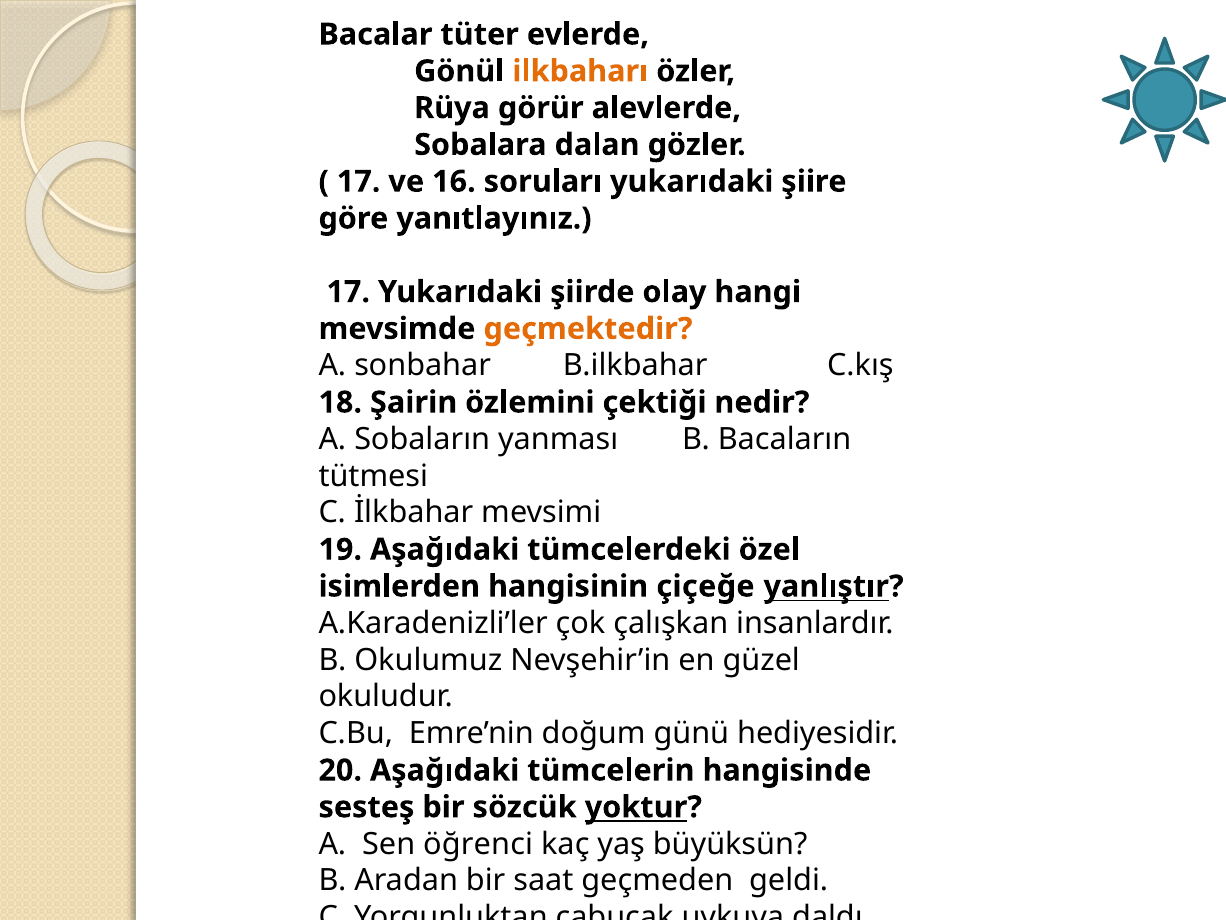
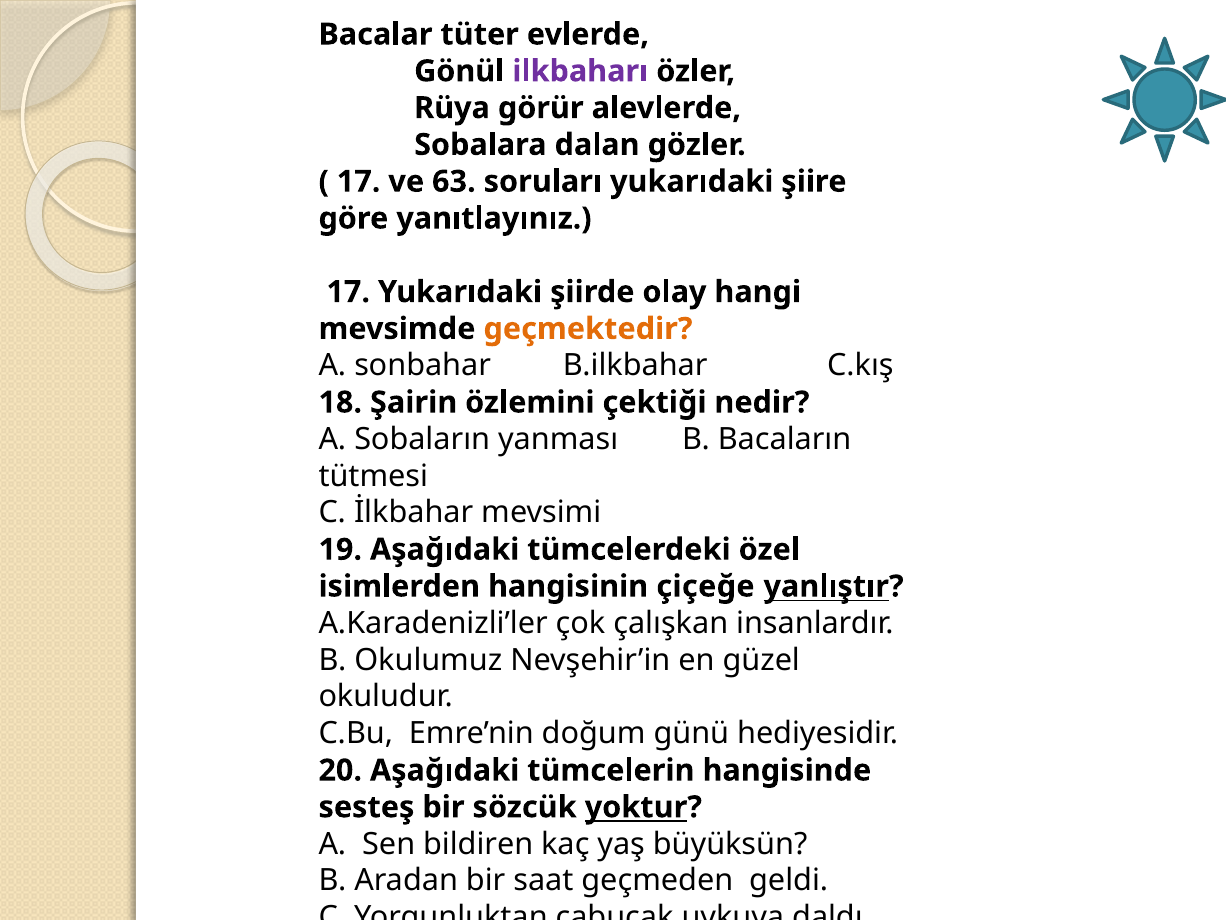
ilkbaharı colour: orange -> purple
16: 16 -> 63
öğrenci: öğrenci -> bildiren
